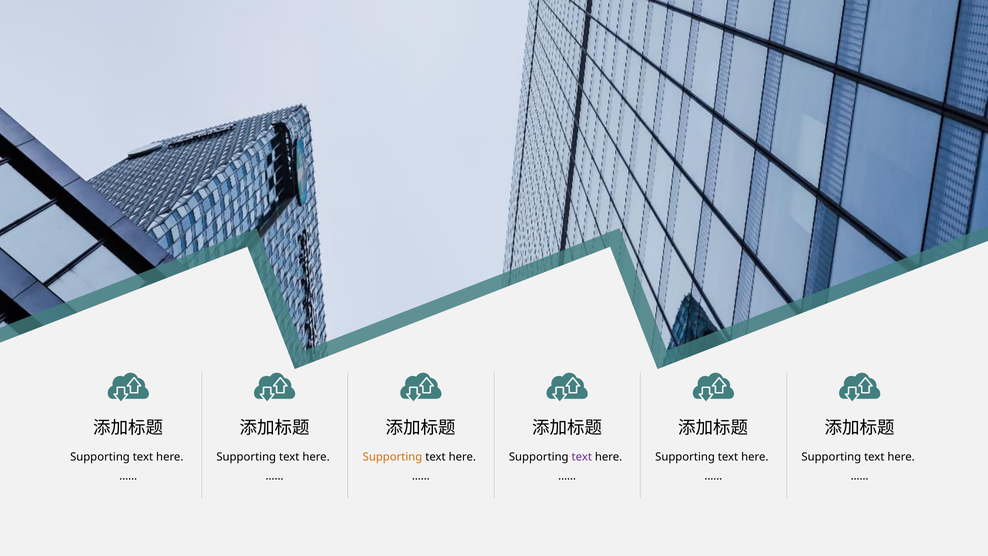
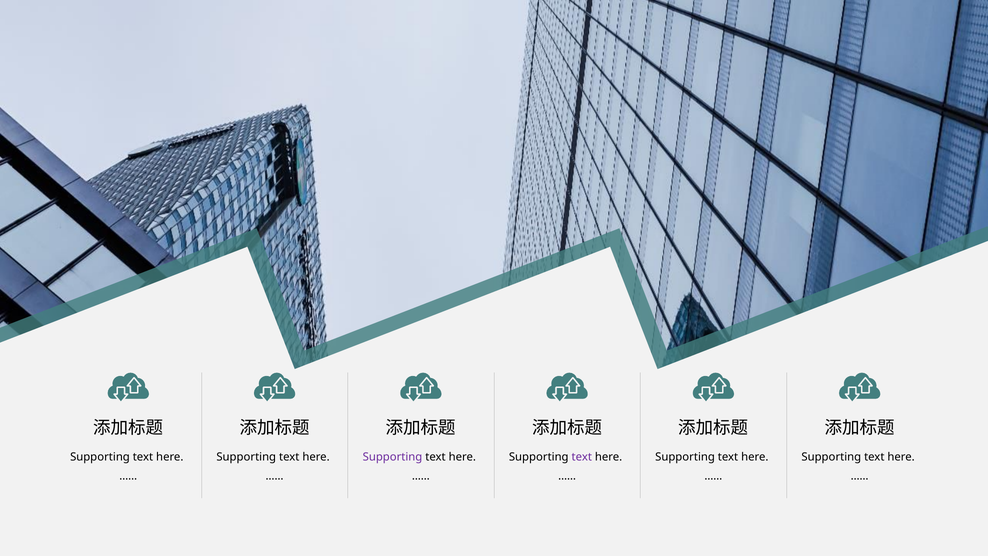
Supporting at (393, 457) colour: orange -> purple
